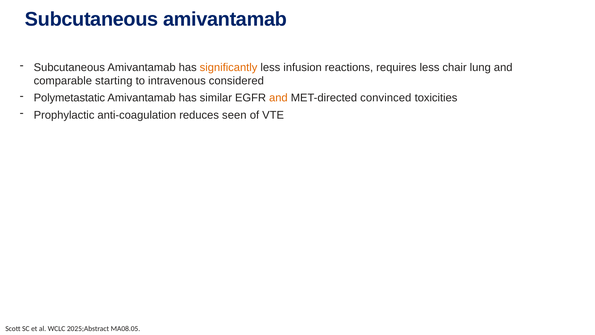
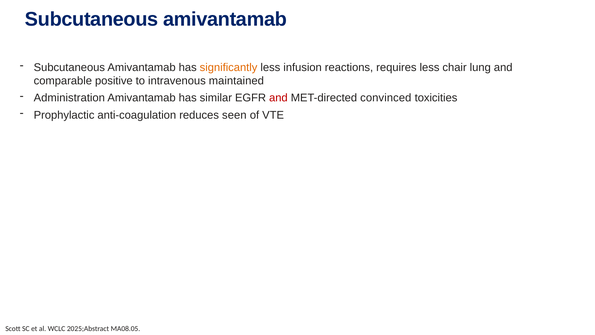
starting: starting -> positive
considered: considered -> maintained
Polymetastatic: Polymetastatic -> Administration
and at (278, 98) colour: orange -> red
